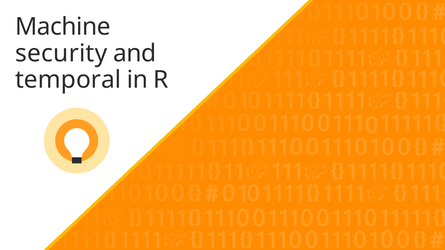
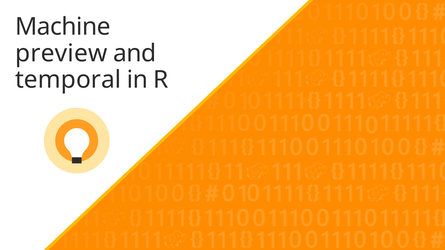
security: security -> preview
